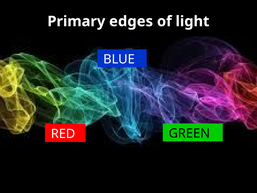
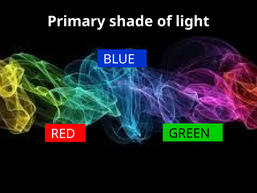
edges: edges -> shade
